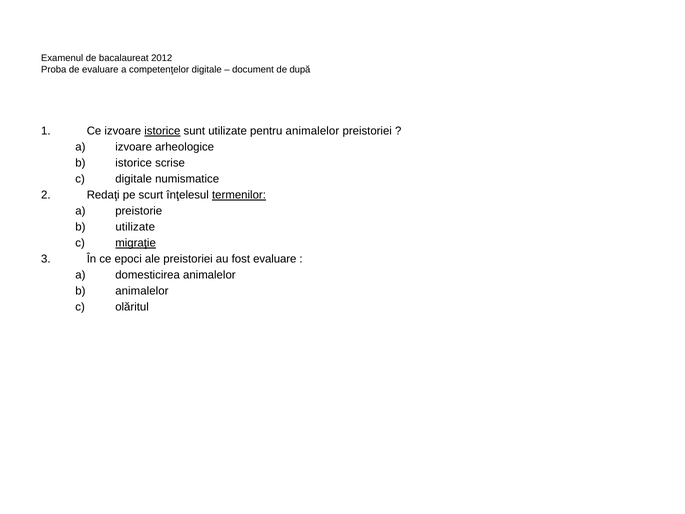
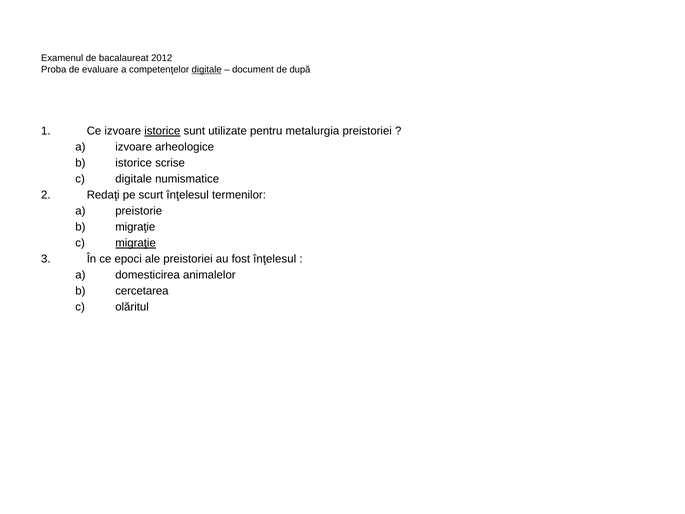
digitale at (207, 70) underline: none -> present
pentru animalelor: animalelor -> metalurgia
termenilor underline: present -> none
utilizate at (135, 227): utilizate -> migraţie
fost evaluare: evaluare -> înţelesul
animalelor at (142, 291): animalelor -> cercetarea
